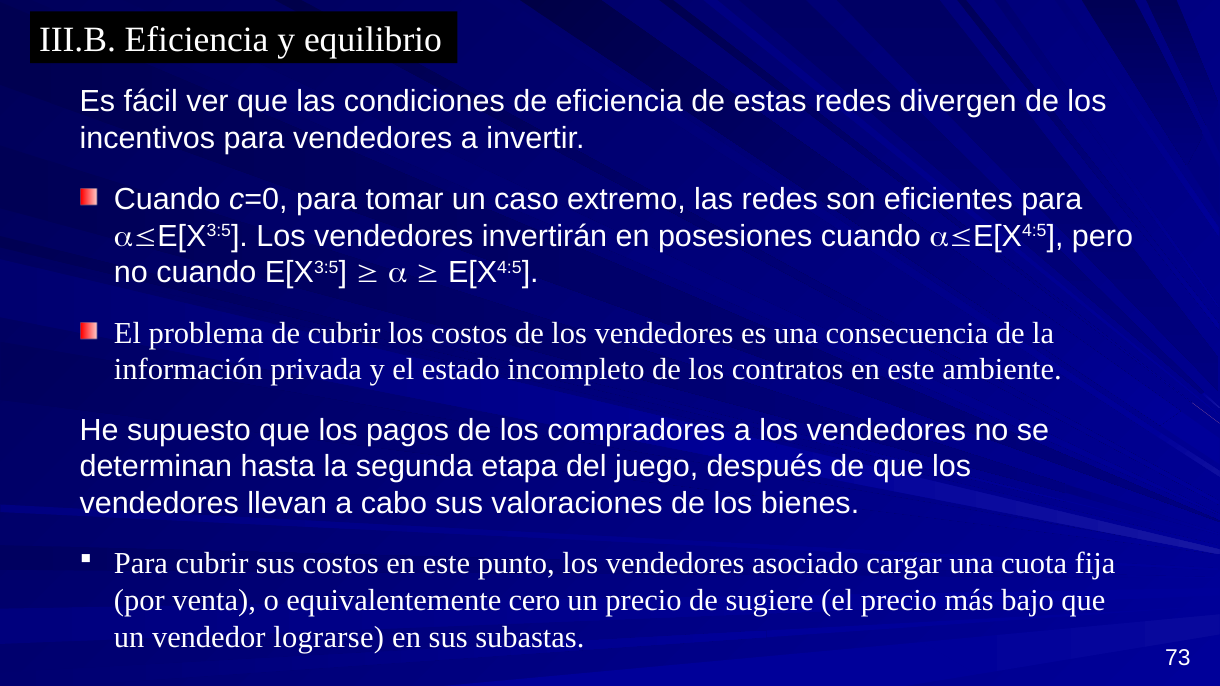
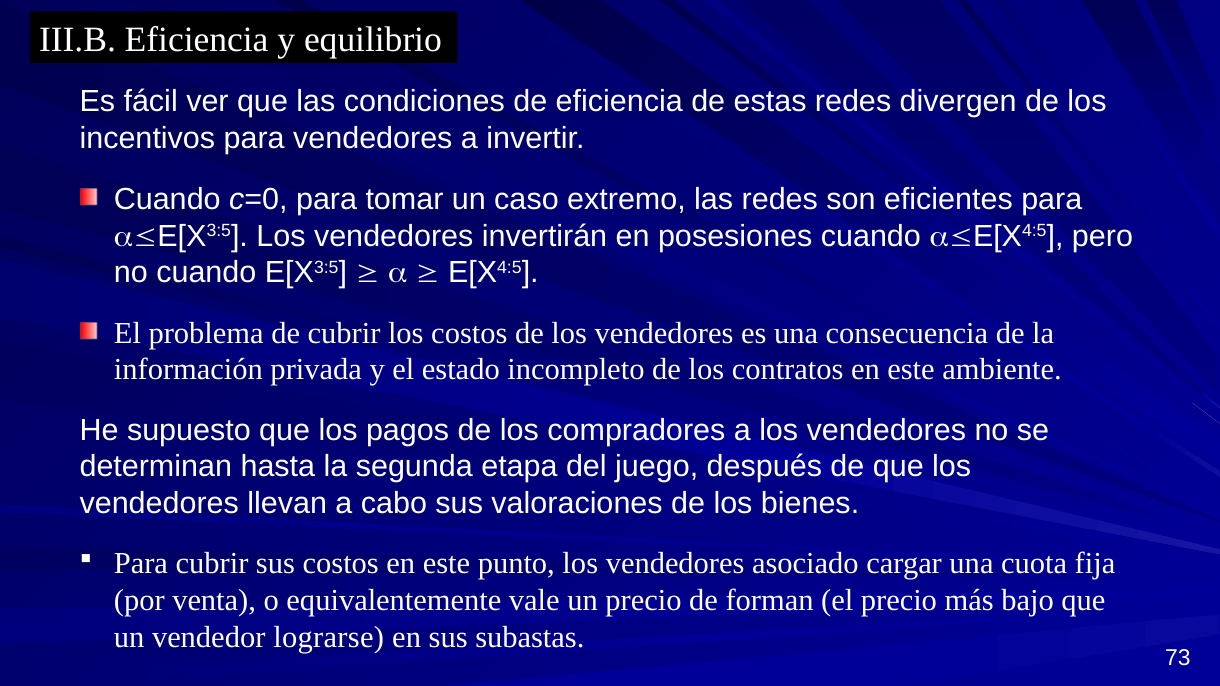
cero: cero -> vale
sugiere: sugiere -> forman
